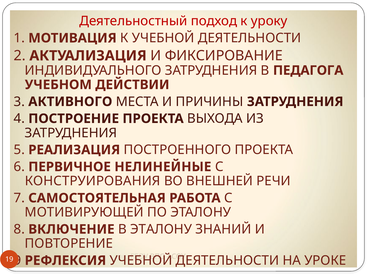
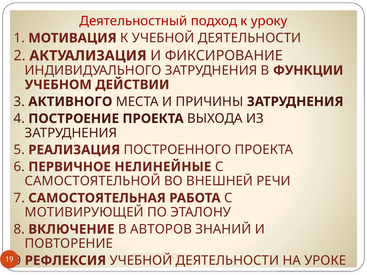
ПЕДАГОГА: ПЕДАГОГА -> ФУНКЦИИ
КОНСТРУИРОВАНИЯ: КОНСТРУИРОВАНИЯ -> САМОСТОЯТЕЛЬНОЙ
В ЭТАЛОНУ: ЭТАЛОНУ -> АВТОРОВ
